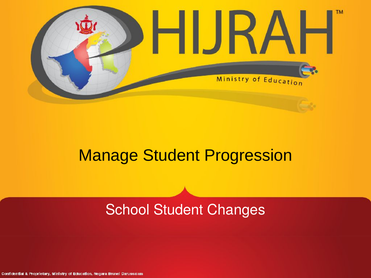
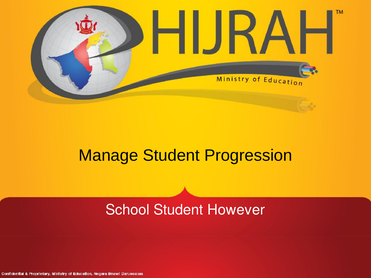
Changes: Changes -> However
